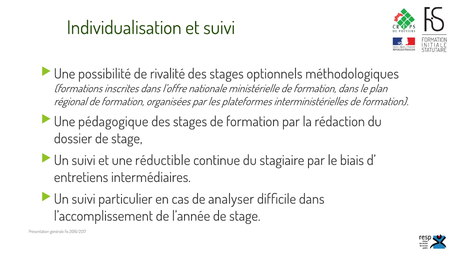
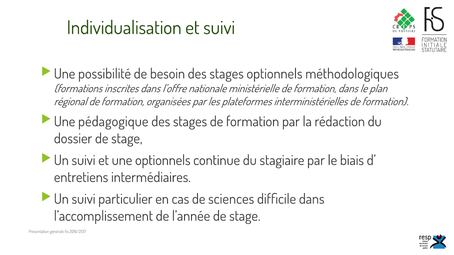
rivalité: rivalité -> besoin
une réductible: réductible -> optionnels
analyser: analyser -> sciences
